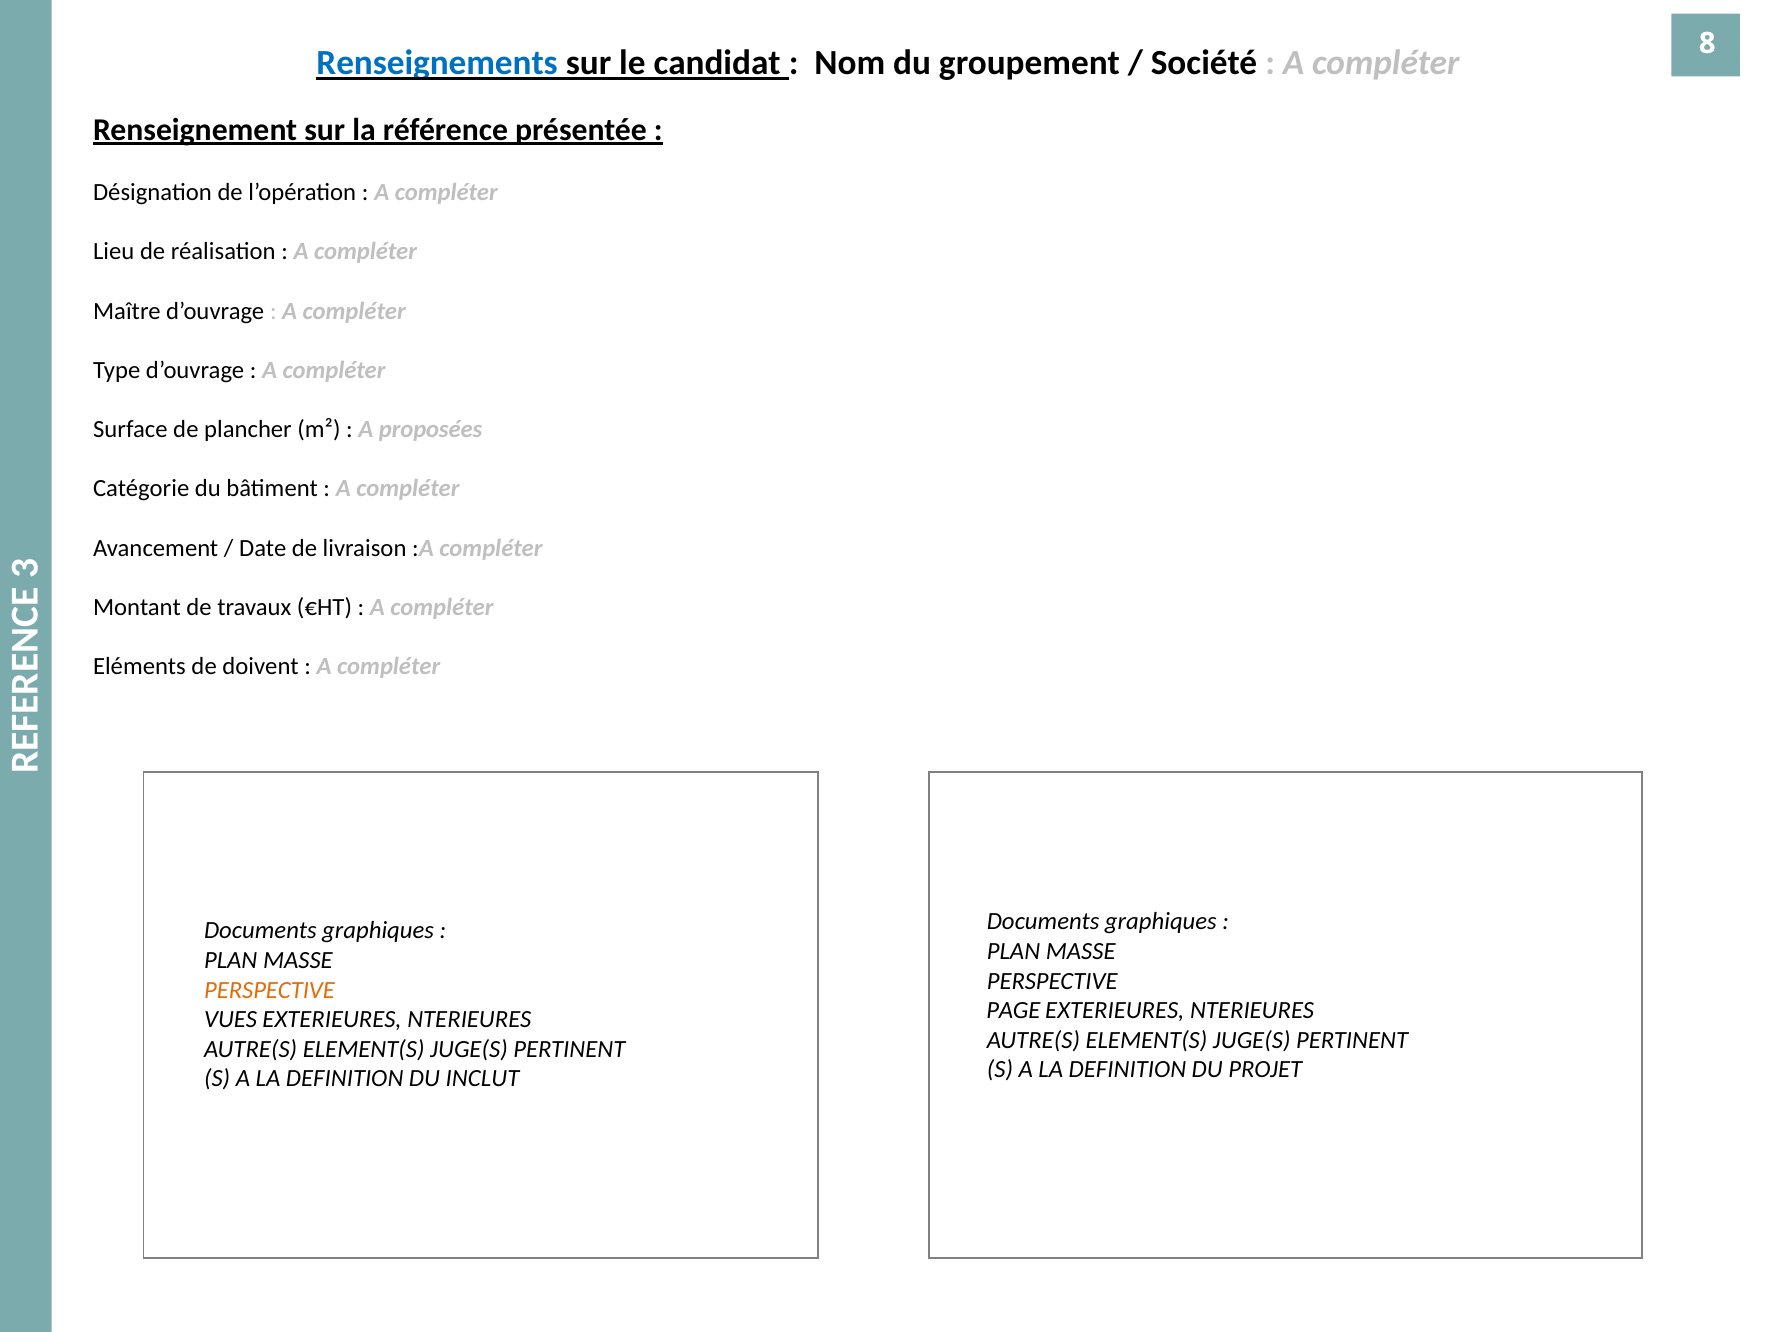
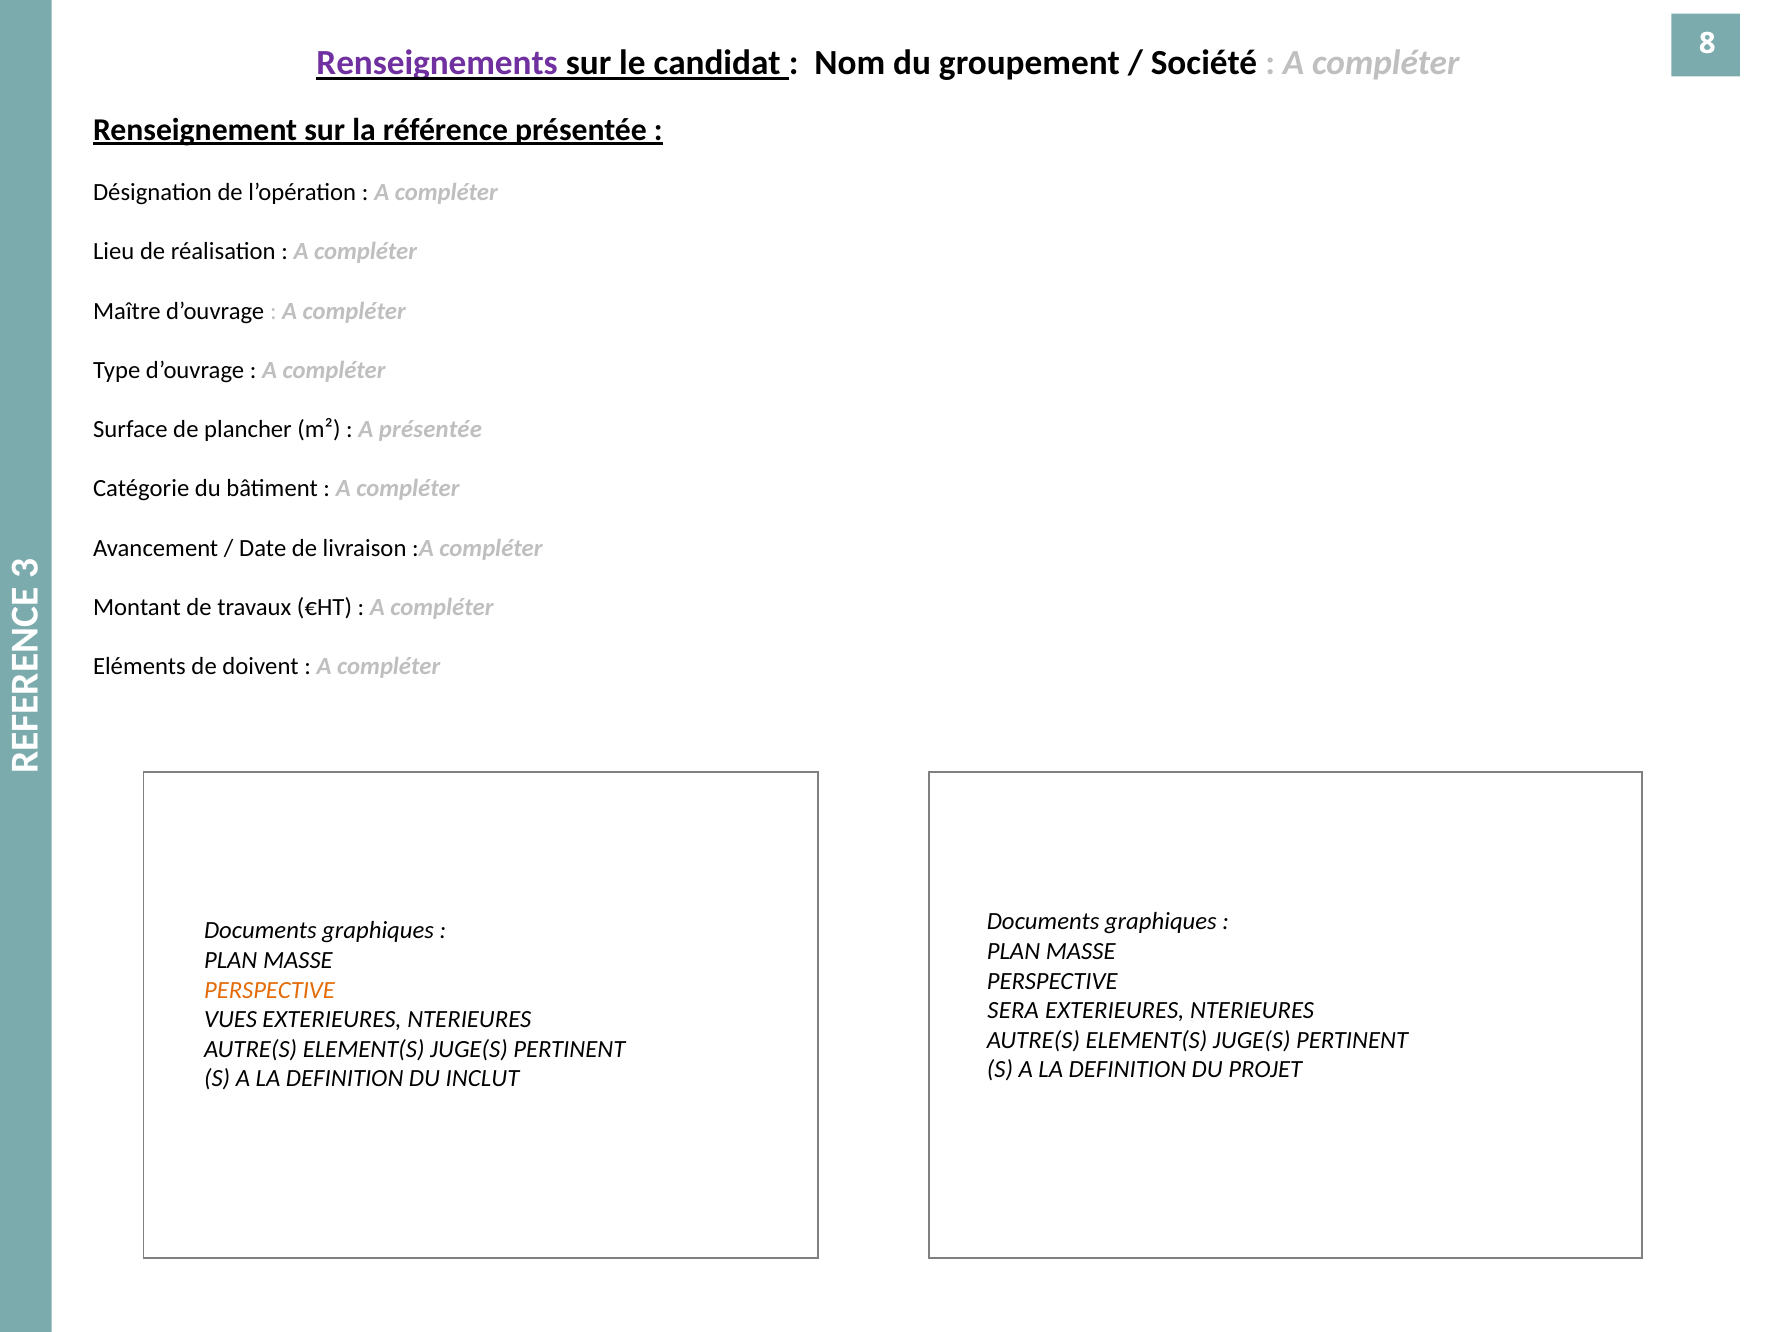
Renseignements colour: blue -> purple
A proposées: proposées -> présentée
PAGE: PAGE -> SERA
